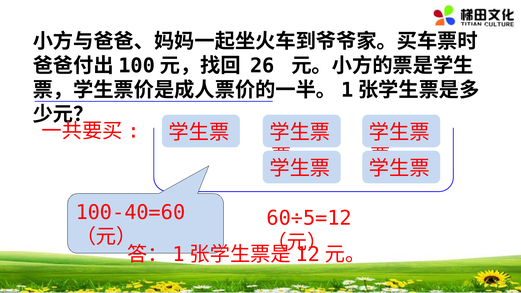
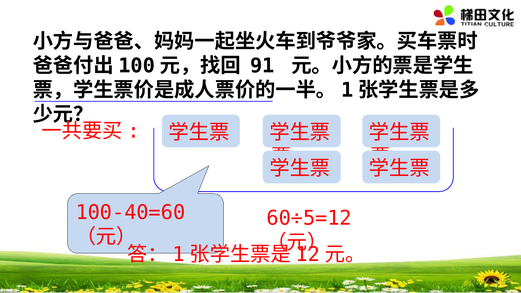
26: 26 -> 91
